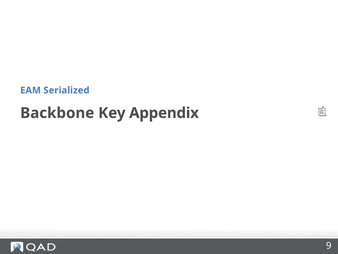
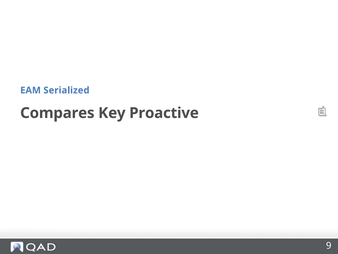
Backbone: Backbone -> Compares
Appendix: Appendix -> Proactive
